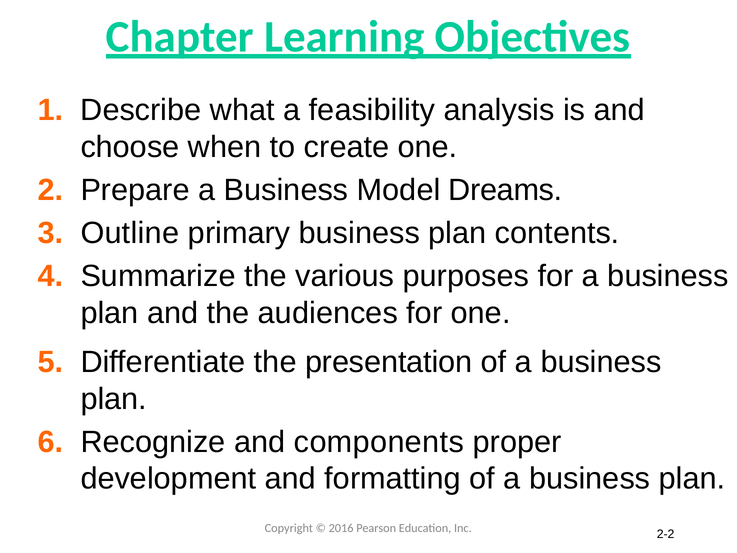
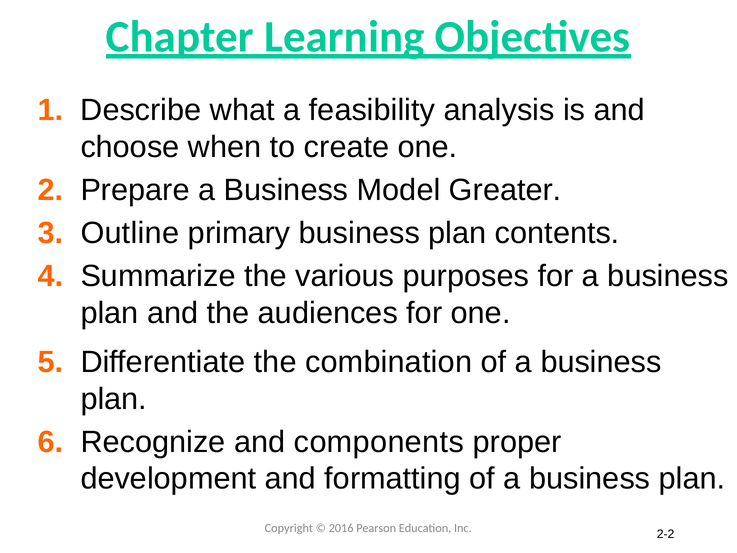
Dreams: Dreams -> Greater
presentation: presentation -> combination
